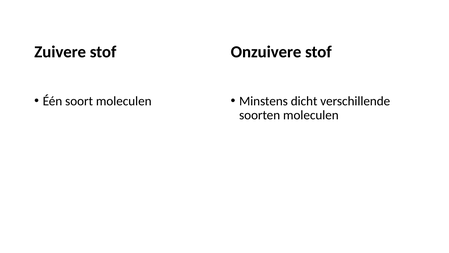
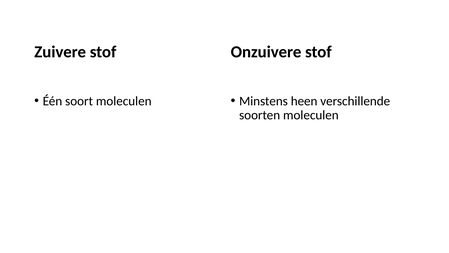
dicht: dicht -> heen
